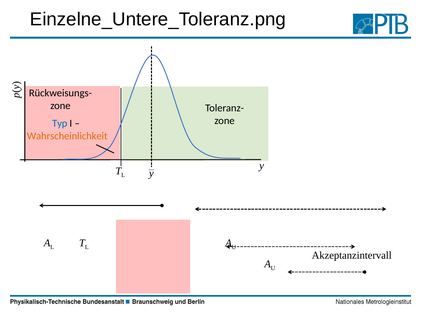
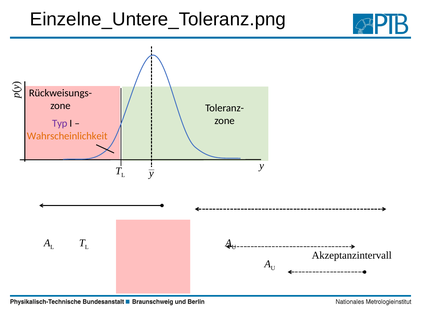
Typ colour: blue -> purple
